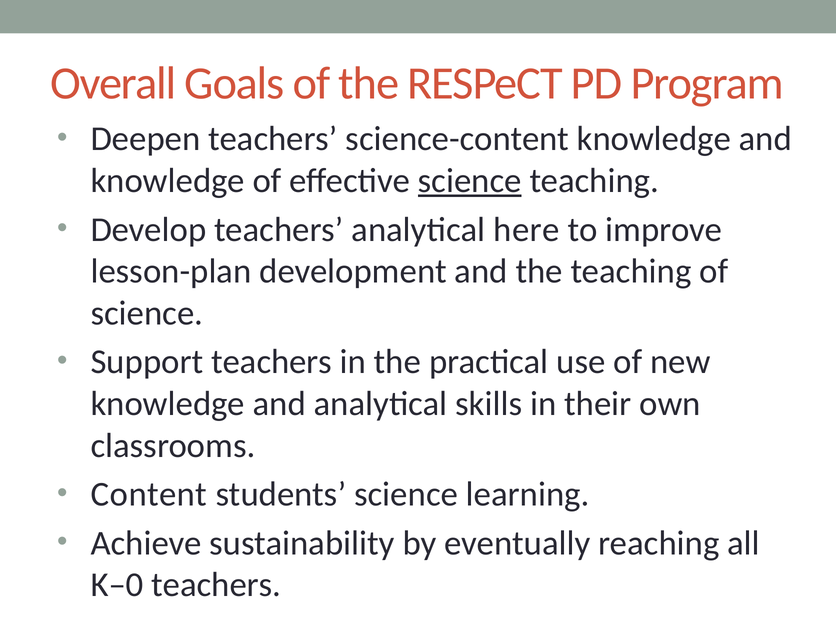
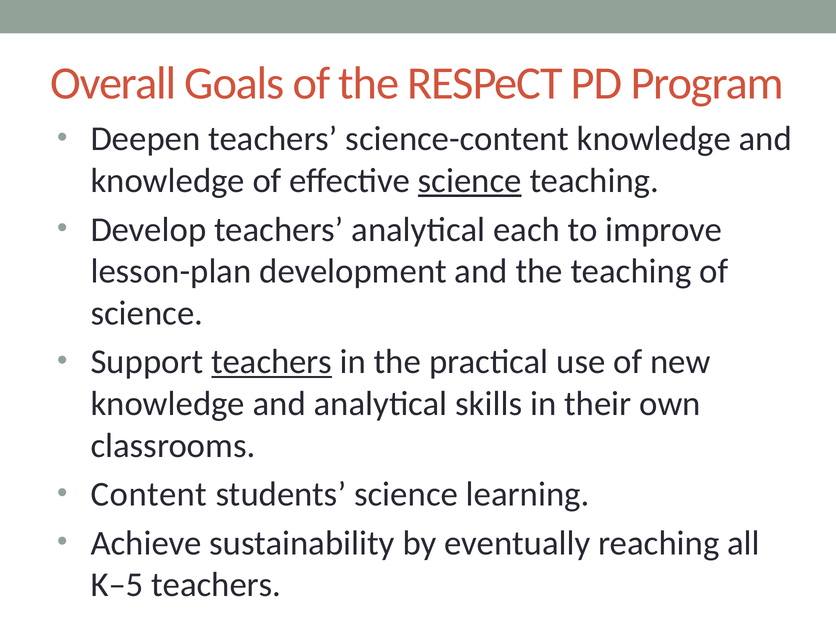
here: here -> each
teachers at (272, 362) underline: none -> present
K–0: K–0 -> K–5
